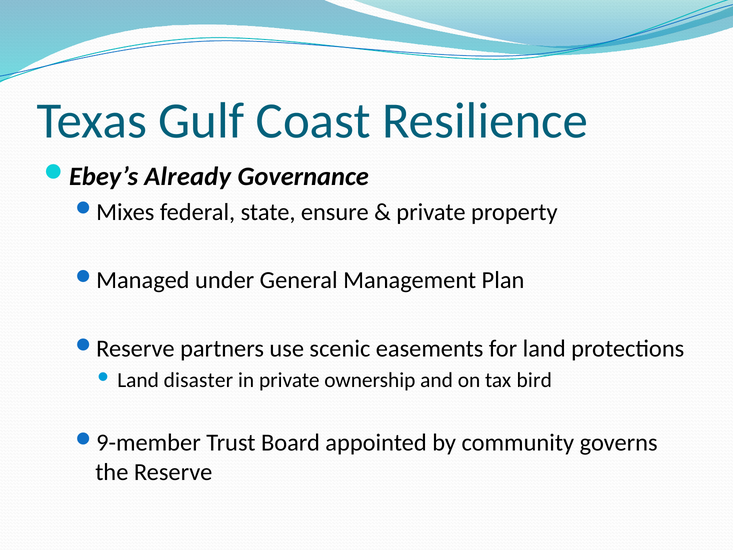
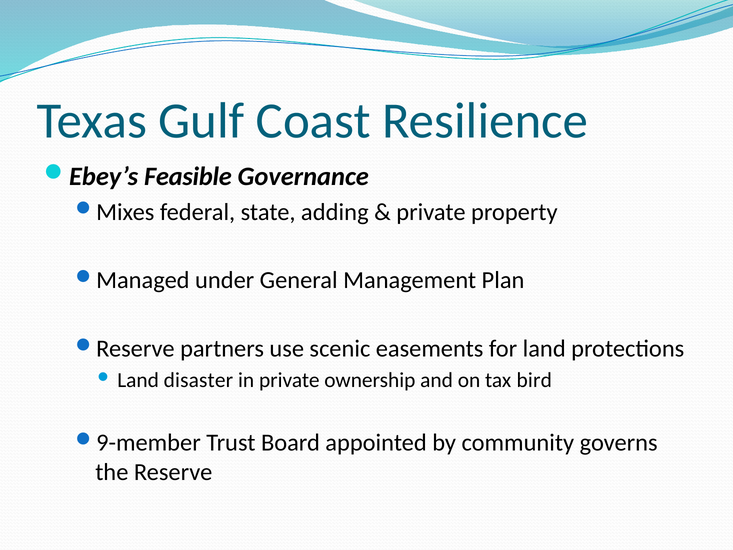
Already: Already -> Feasible
ensure: ensure -> adding
